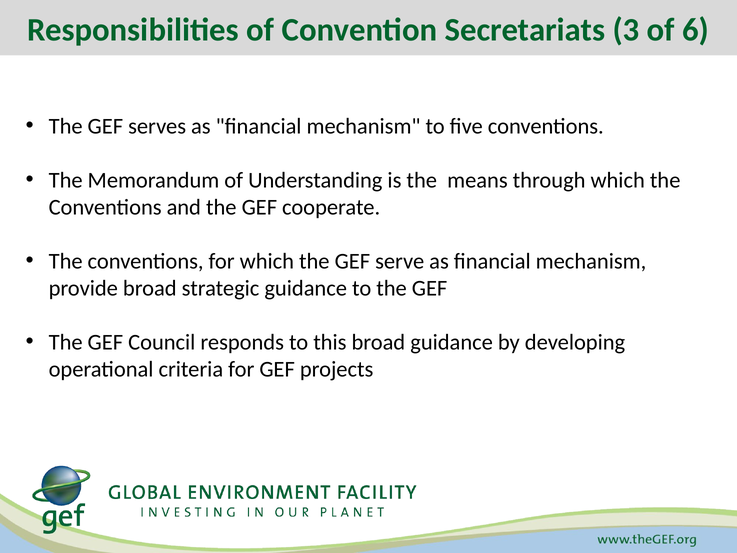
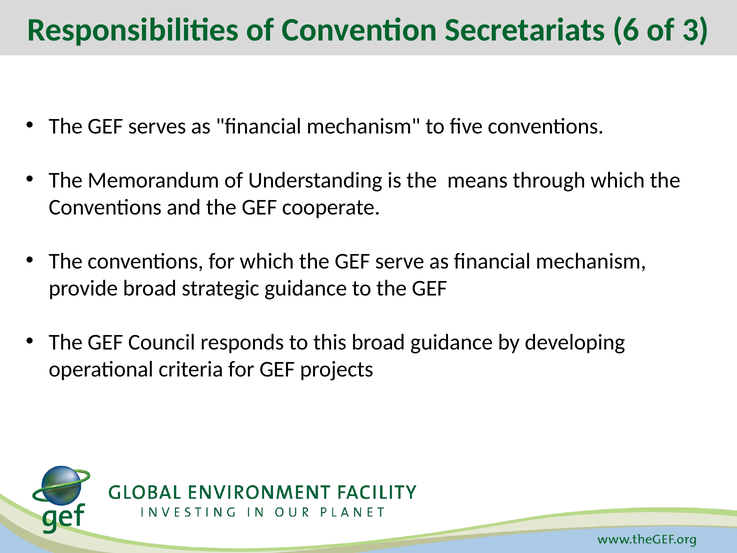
3: 3 -> 6
6: 6 -> 3
